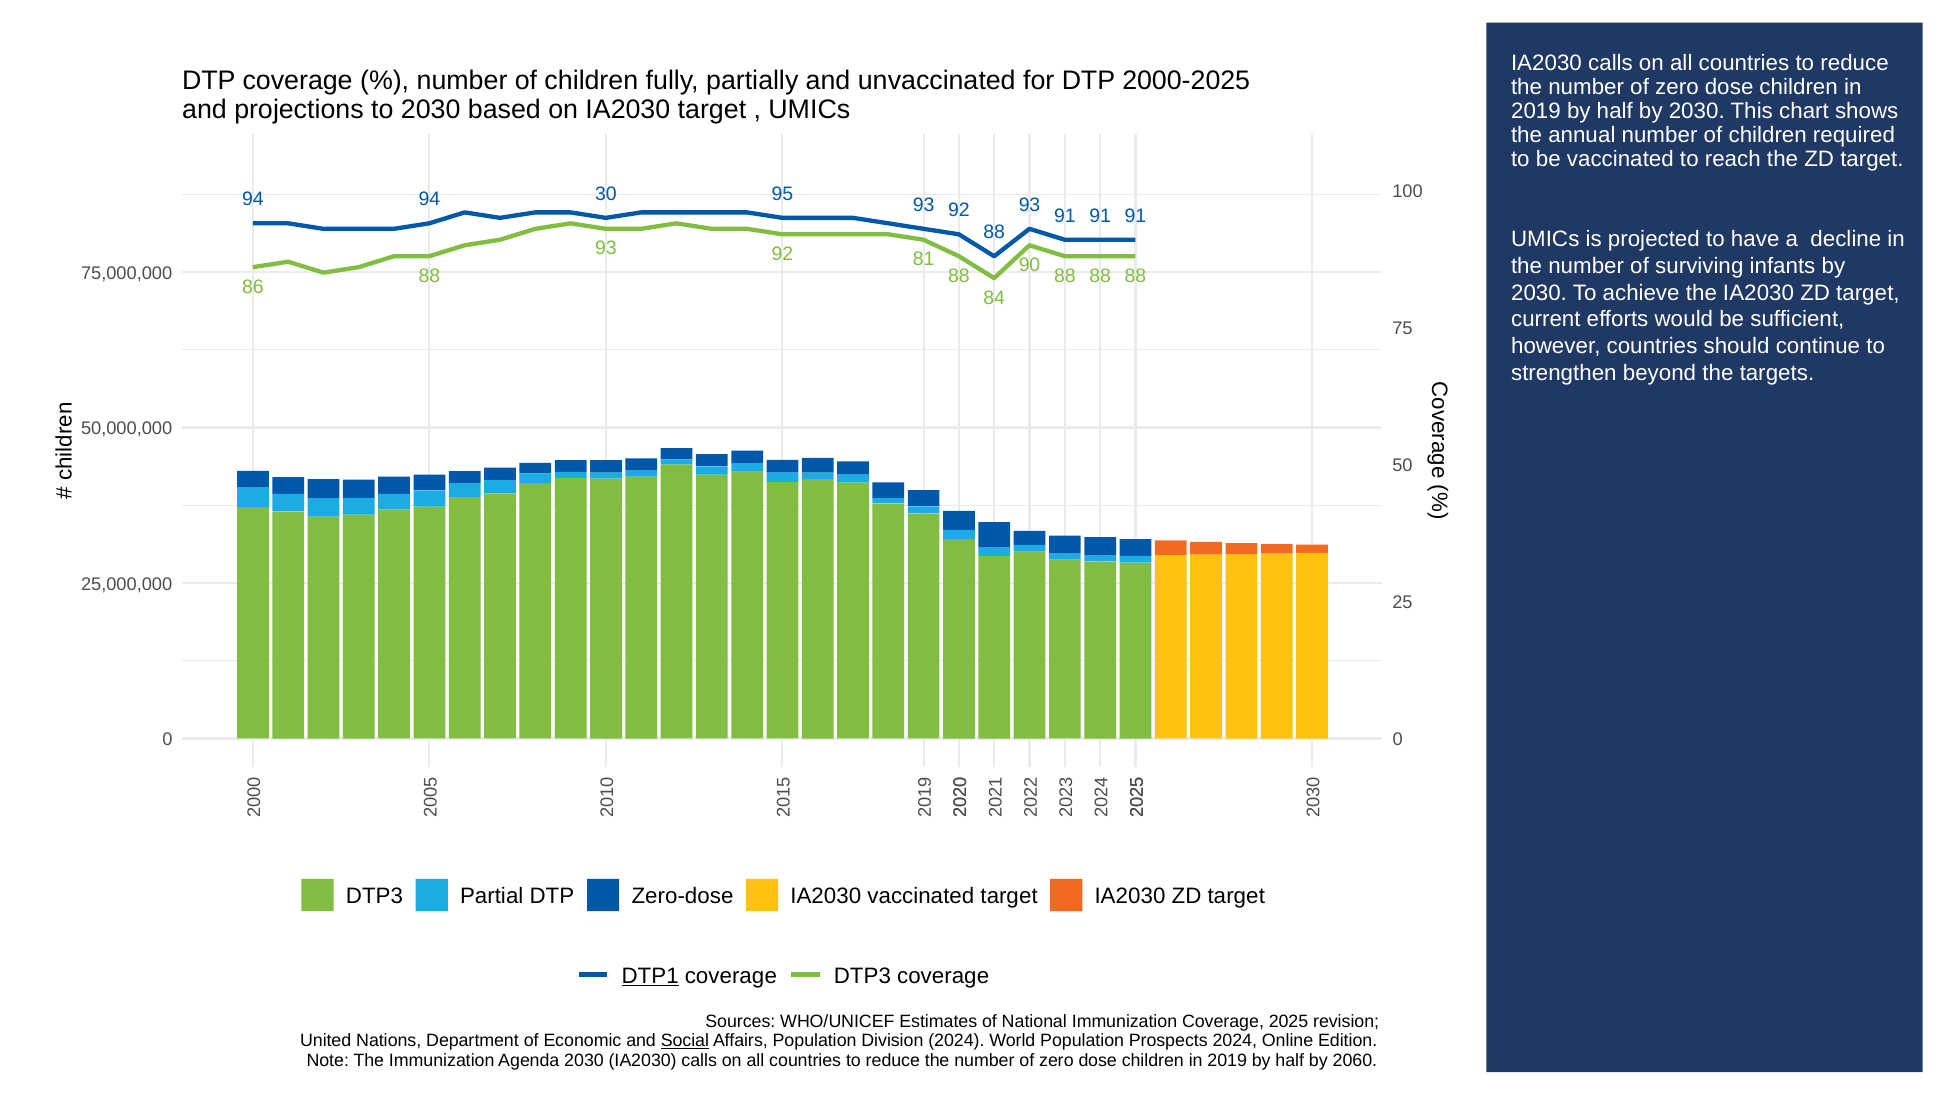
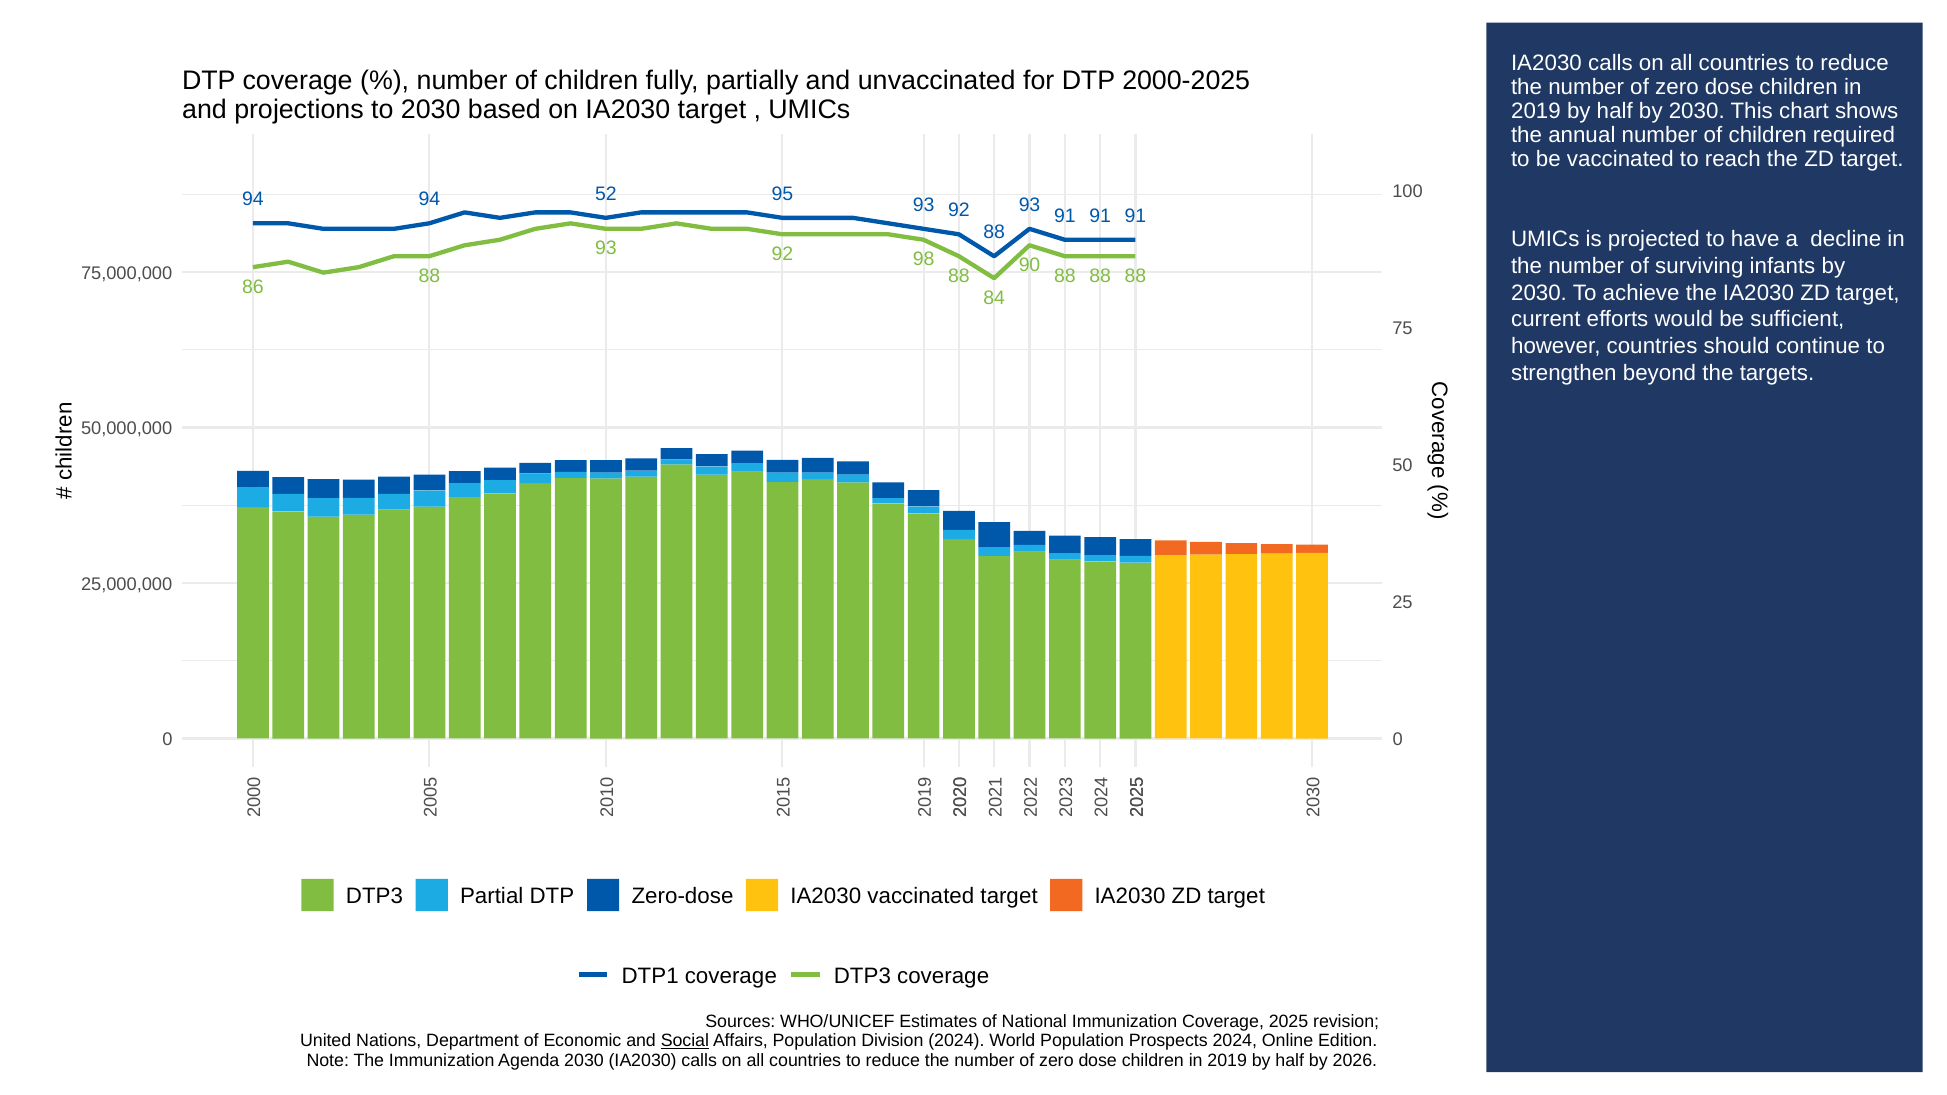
30: 30 -> 52
81: 81 -> 98
DTP1 underline: present -> none
2060: 2060 -> 2026
